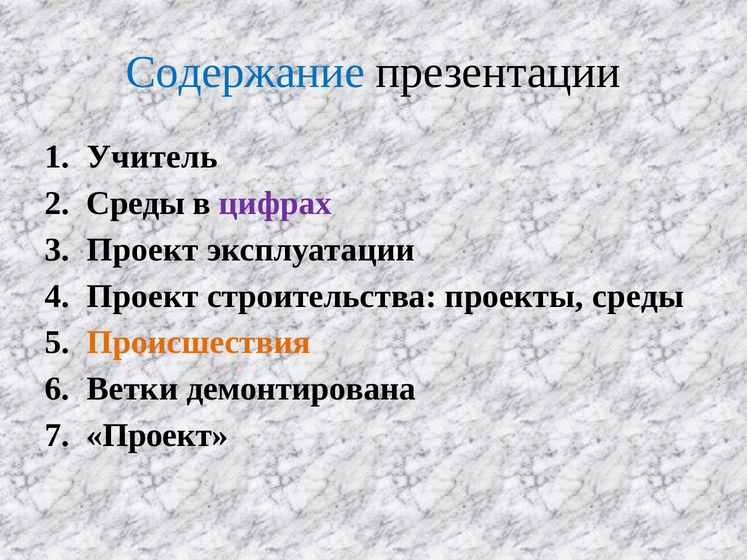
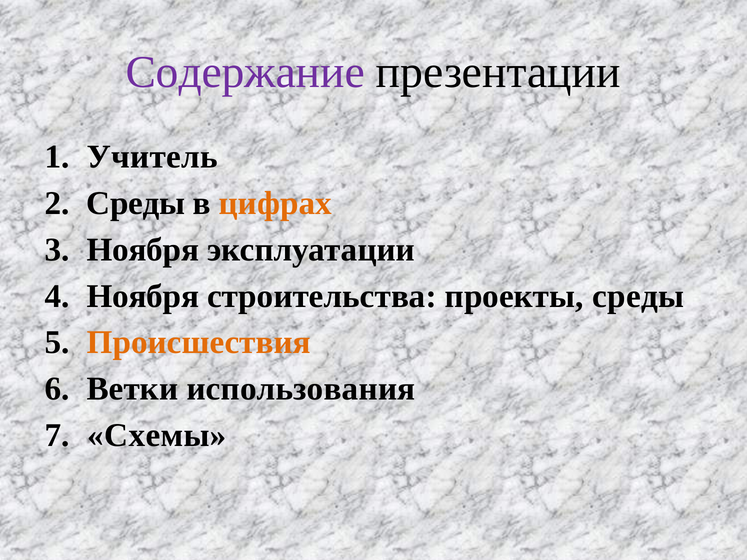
Содержание colour: blue -> purple
цифрах colour: purple -> orange
Проект at (143, 250): Проект -> Ноября
Проект at (143, 296): Проект -> Ноября
демонтирована: демонтирована -> использования
Проект at (157, 436): Проект -> Схемы
